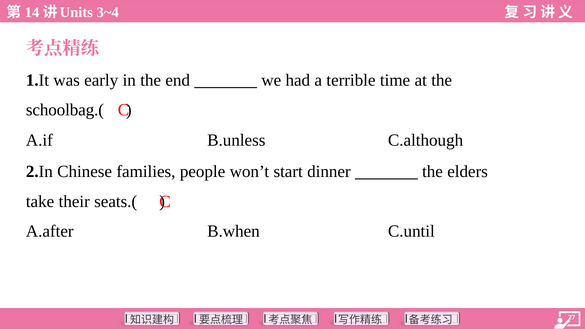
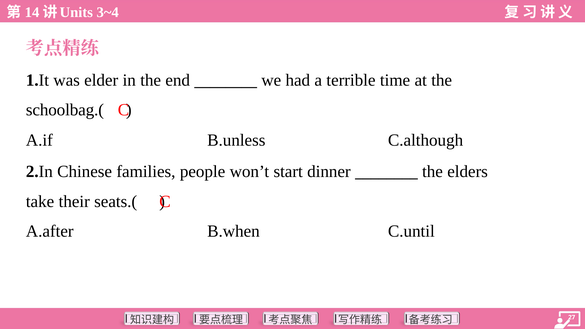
early: early -> elder
